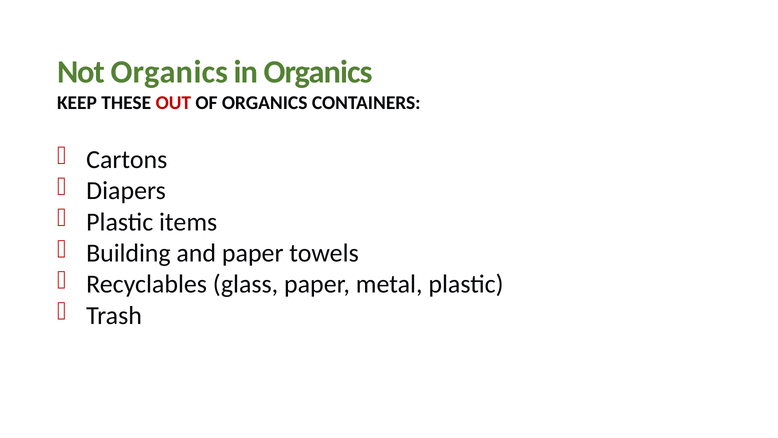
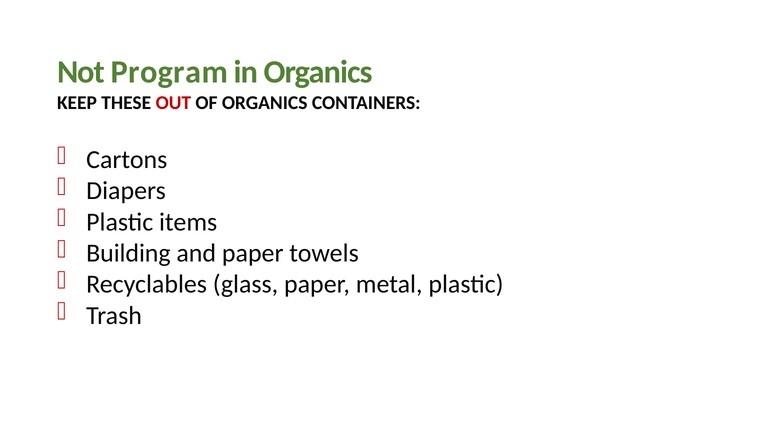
Not Organics: Organics -> Program
